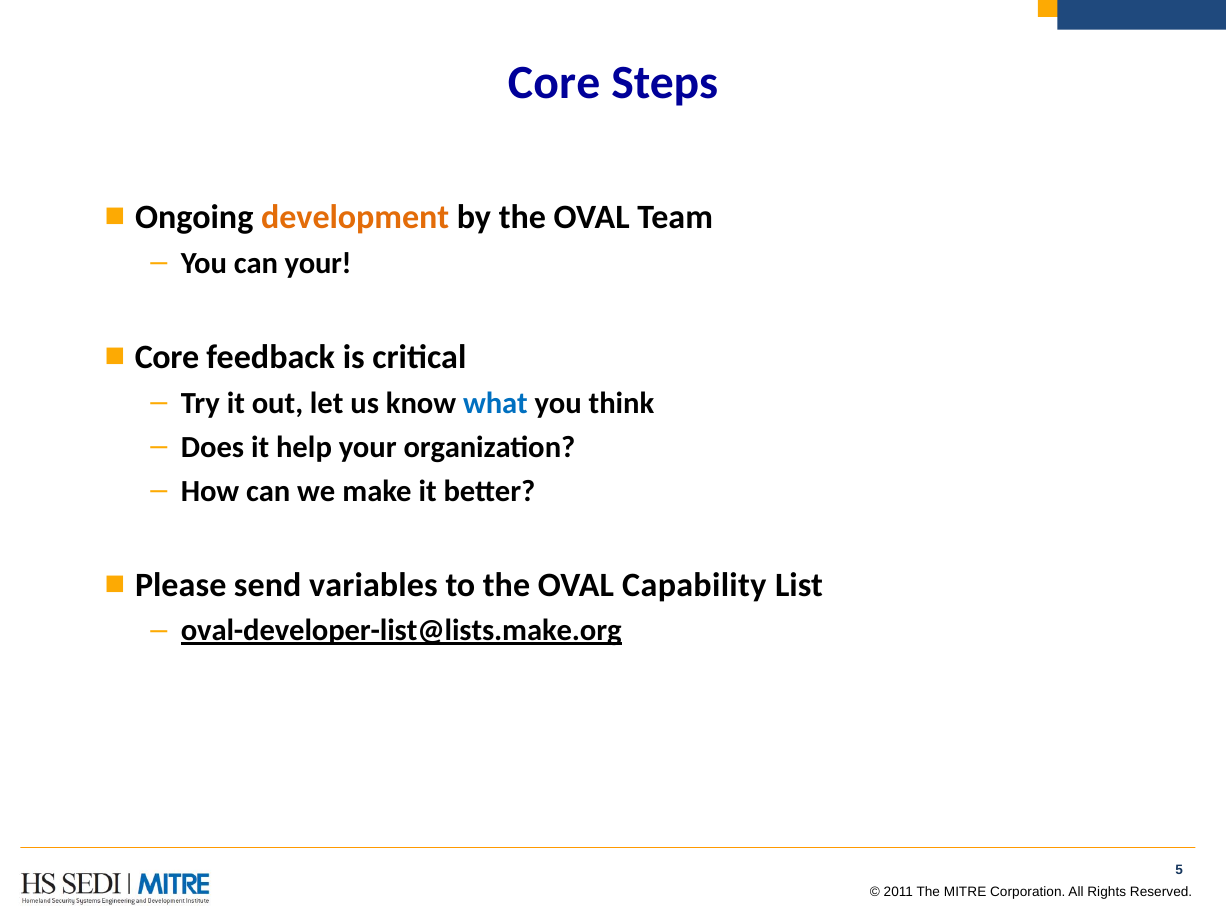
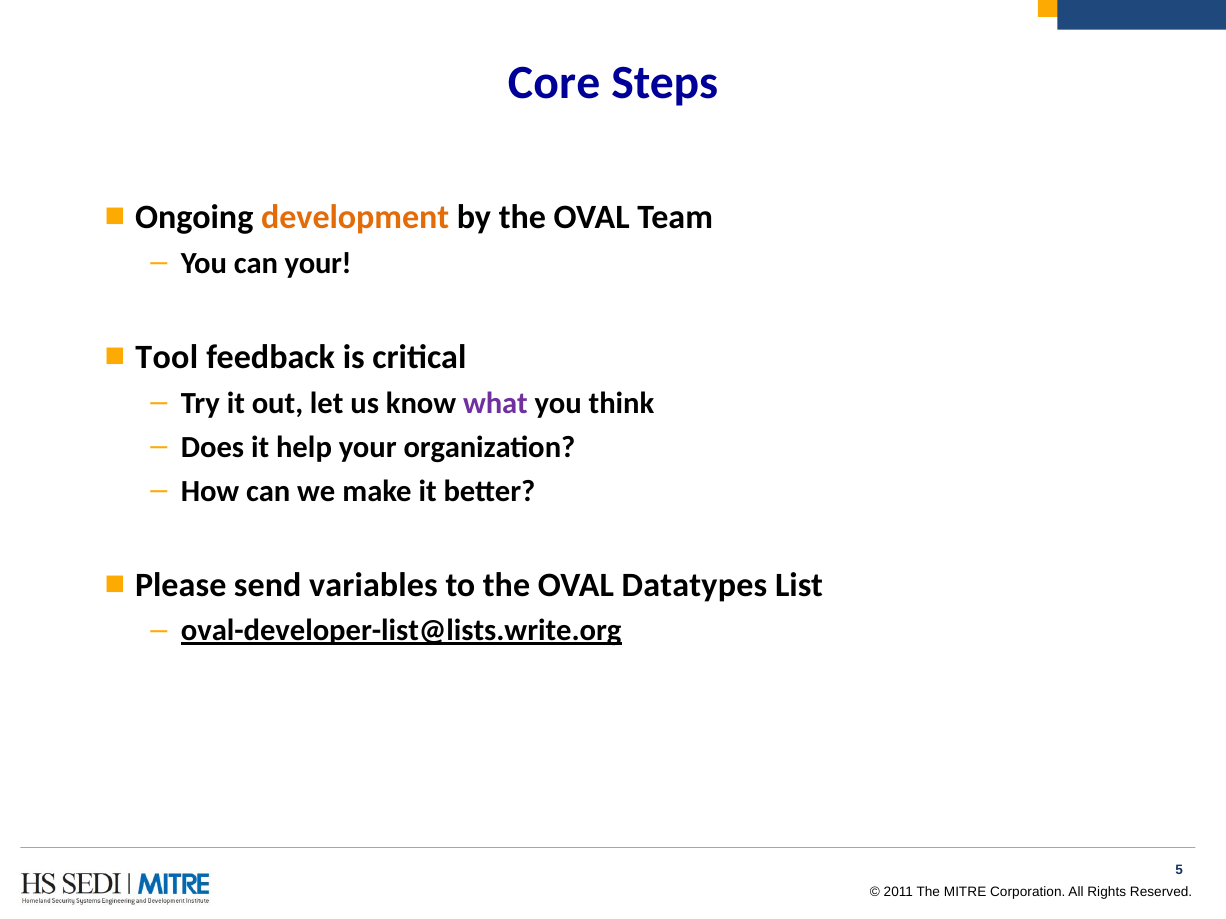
Core at (167, 357): Core -> Tool
what colour: blue -> purple
Capability: Capability -> Datatypes
oval-developer-list@lists.make.org: oval-developer-list@lists.make.org -> oval-developer-list@lists.write.org
